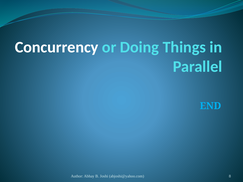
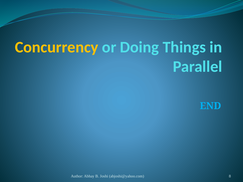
Concurrency colour: white -> yellow
